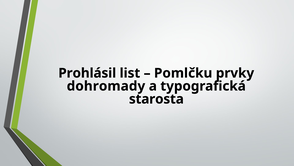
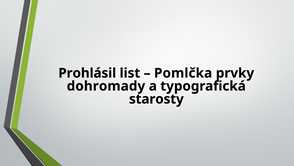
Pomlčku: Pomlčku -> Pomlčka
starosta: starosta -> starosty
